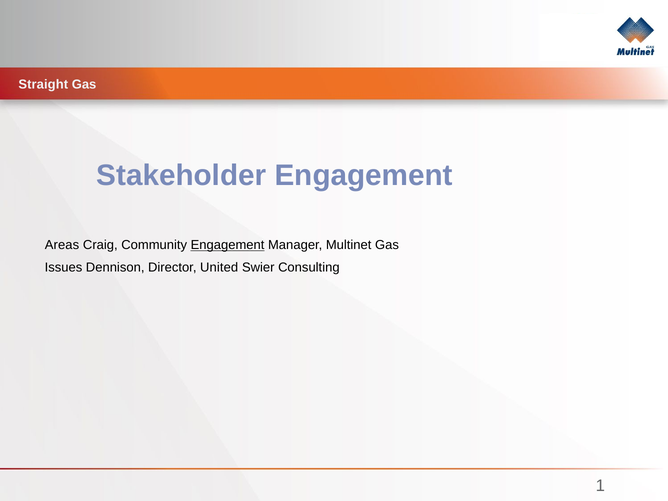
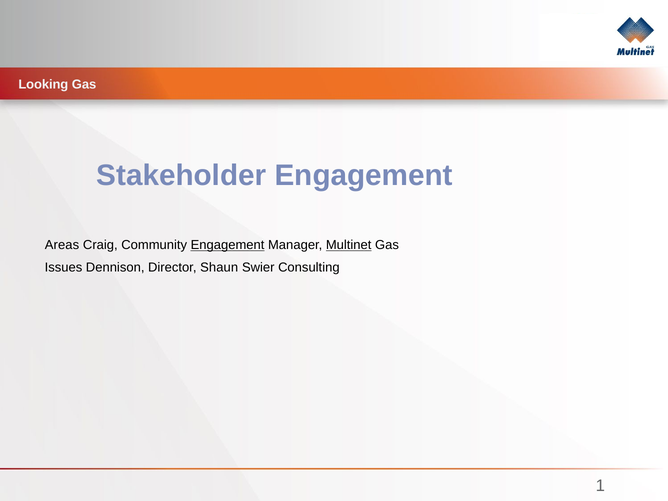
Straight: Straight -> Looking
Multinet underline: none -> present
United: United -> Shaun
